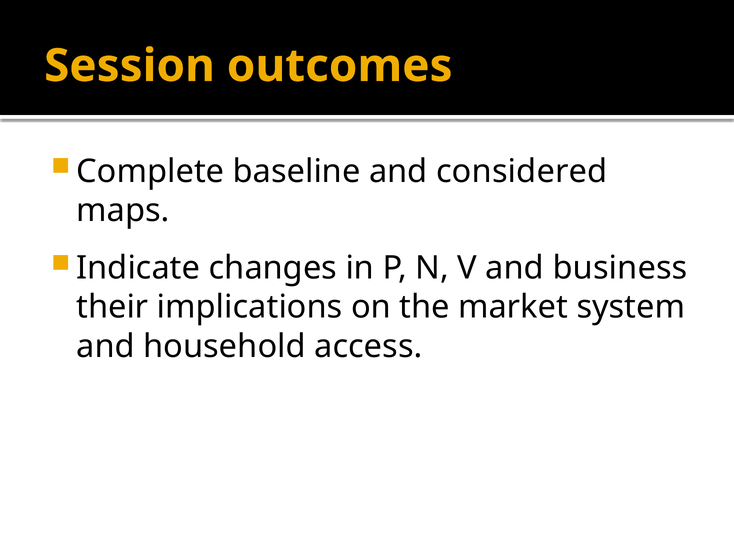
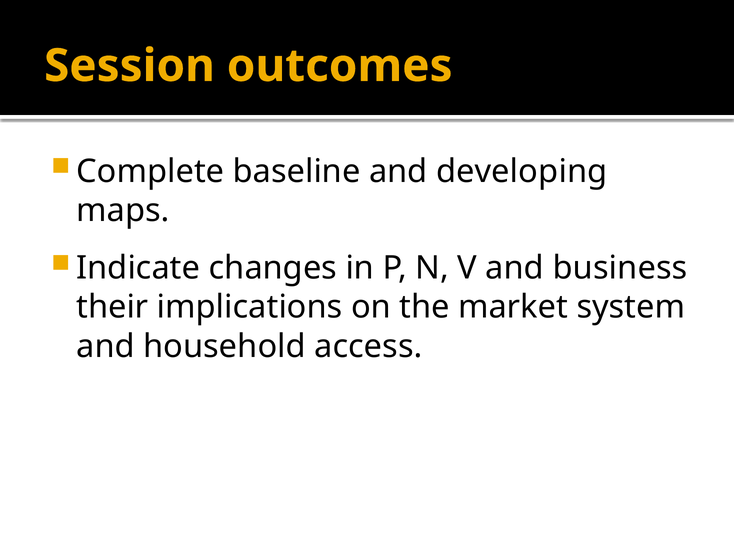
considered: considered -> developing
